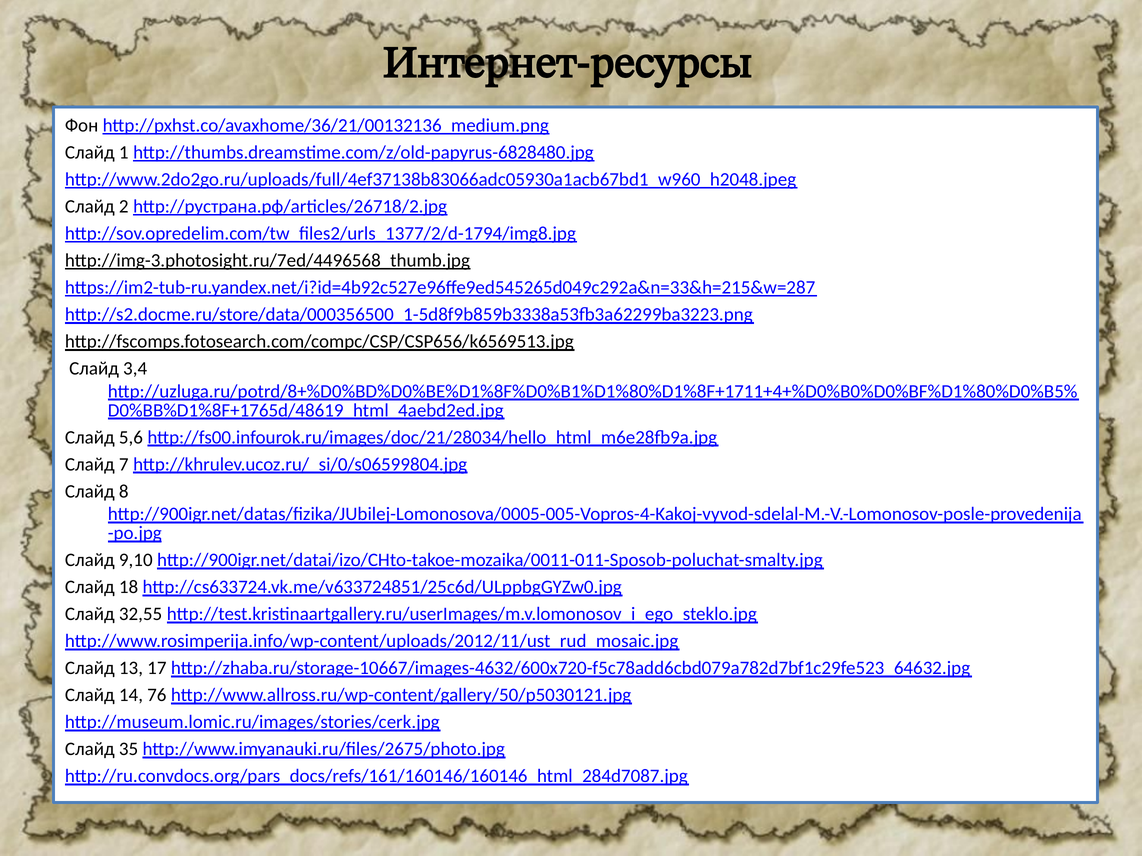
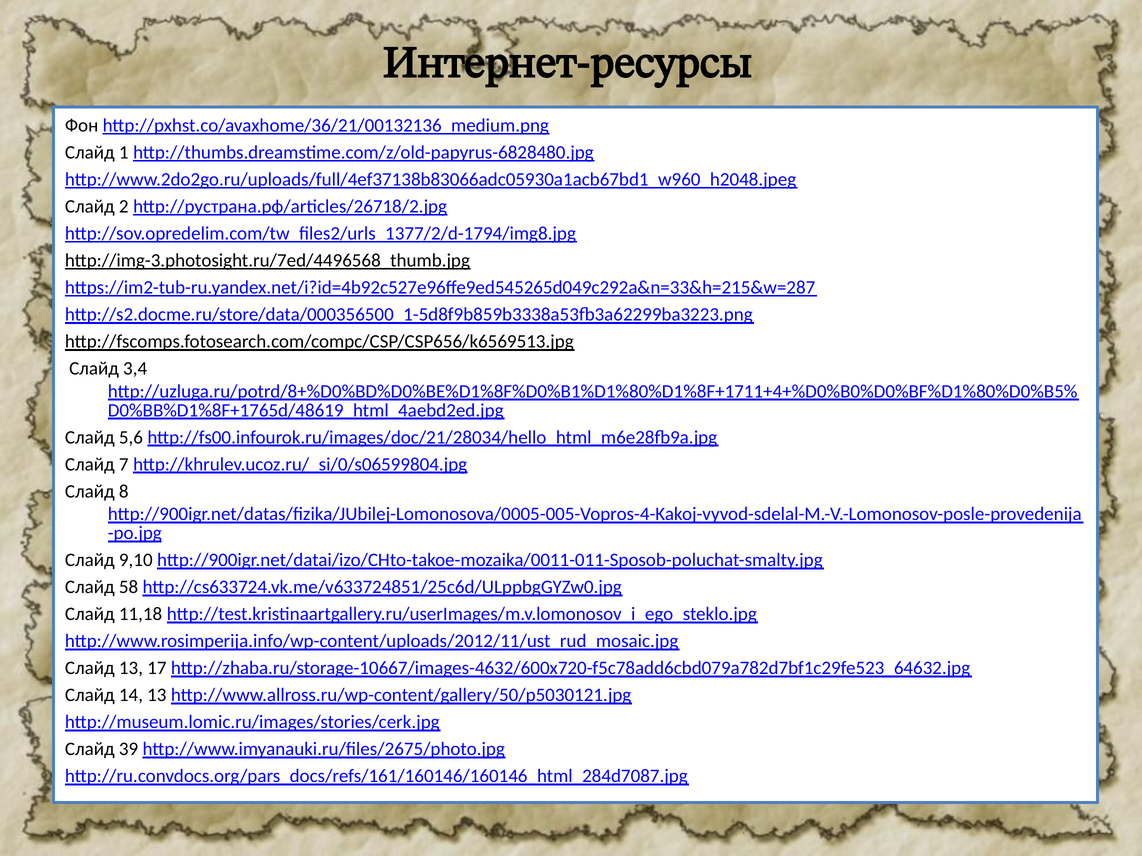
18: 18 -> 58
32,55: 32,55 -> 11,18
14 76: 76 -> 13
35: 35 -> 39
